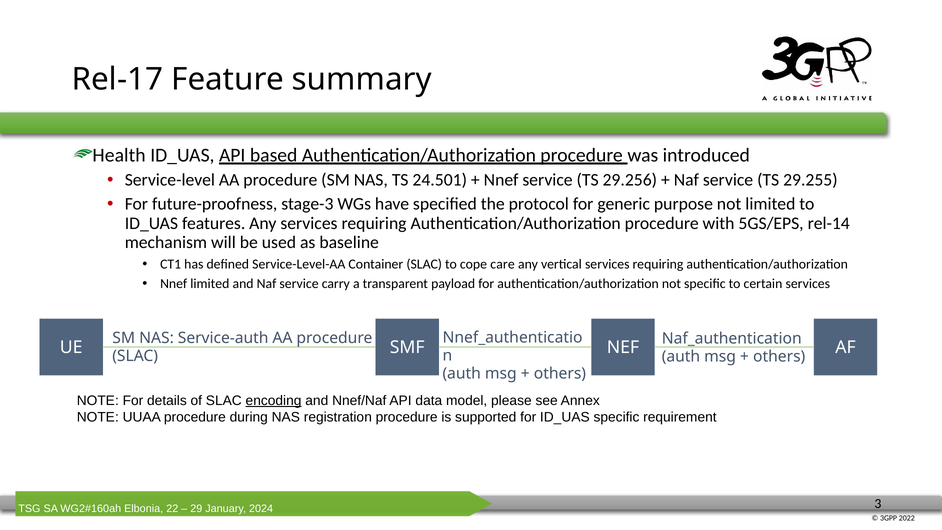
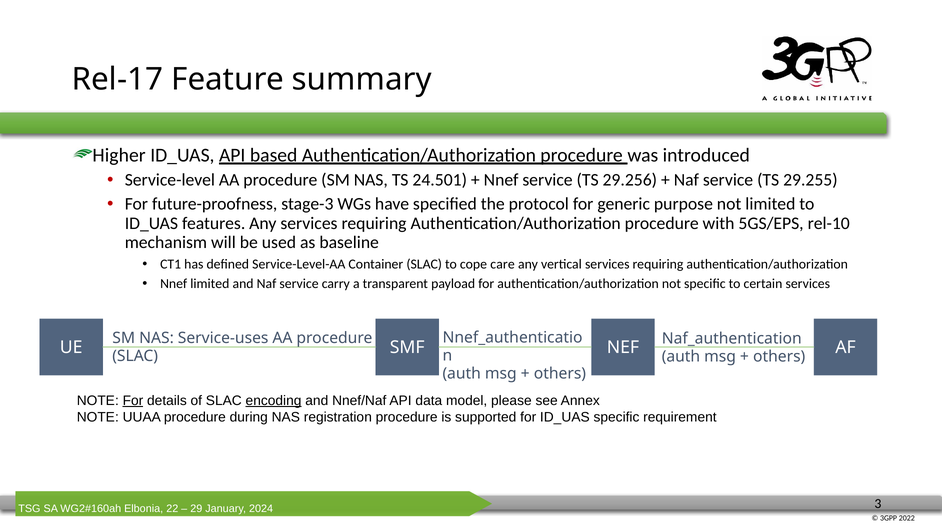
Health: Health -> Higher
rel-14: rel-14 -> rel-10
Service-auth: Service-auth -> Service-uses
For at (133, 401) underline: none -> present
